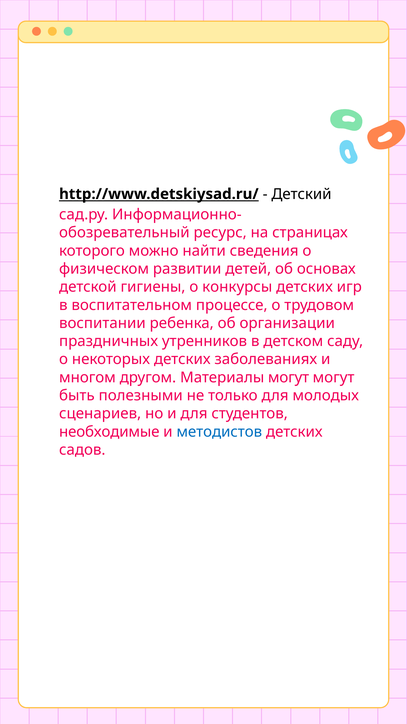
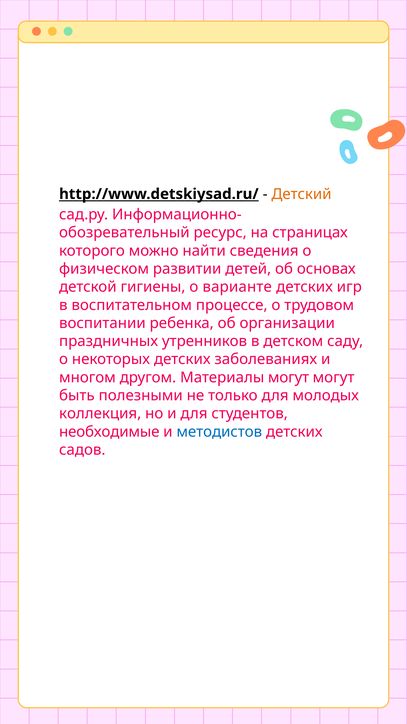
Детский colour: black -> orange
конкурсы: конкурсы -> варианте
сценариев: сценариев -> коллекция
